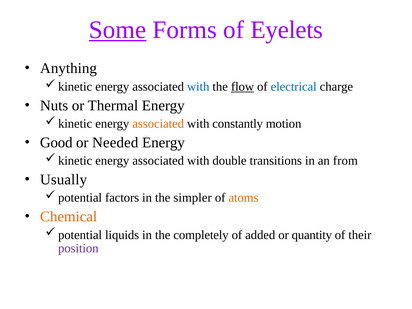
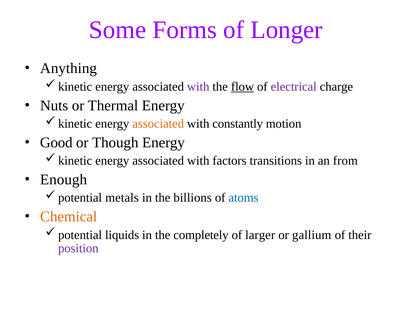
Some underline: present -> none
Eyelets: Eyelets -> Longer
with at (198, 87) colour: blue -> purple
electrical colour: blue -> purple
Needed: Needed -> Though
double: double -> factors
Usually: Usually -> Enough
factors: factors -> metals
simpler: simpler -> billions
atoms colour: orange -> blue
added: added -> larger
quantity: quantity -> gallium
